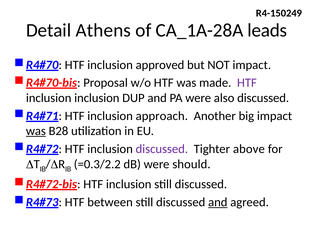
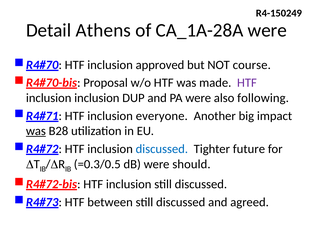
CA_1A-28A leads: leads -> were
NOT impact: impact -> course
also discussed: discussed -> following
approach: approach -> everyone
discussed at (162, 149) colour: purple -> blue
above: above -> future
=0.3/2.2: =0.3/2.2 -> =0.3/0.5
and at (218, 202) underline: present -> none
